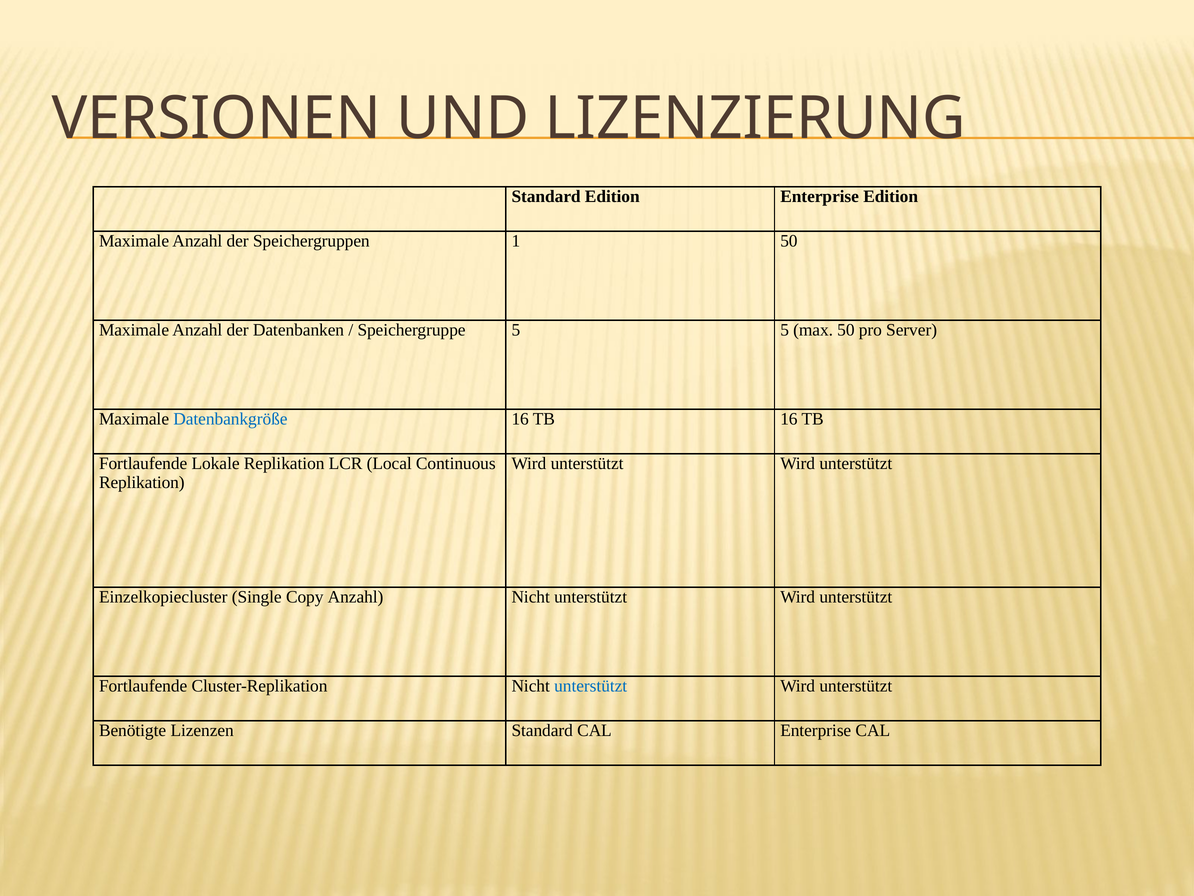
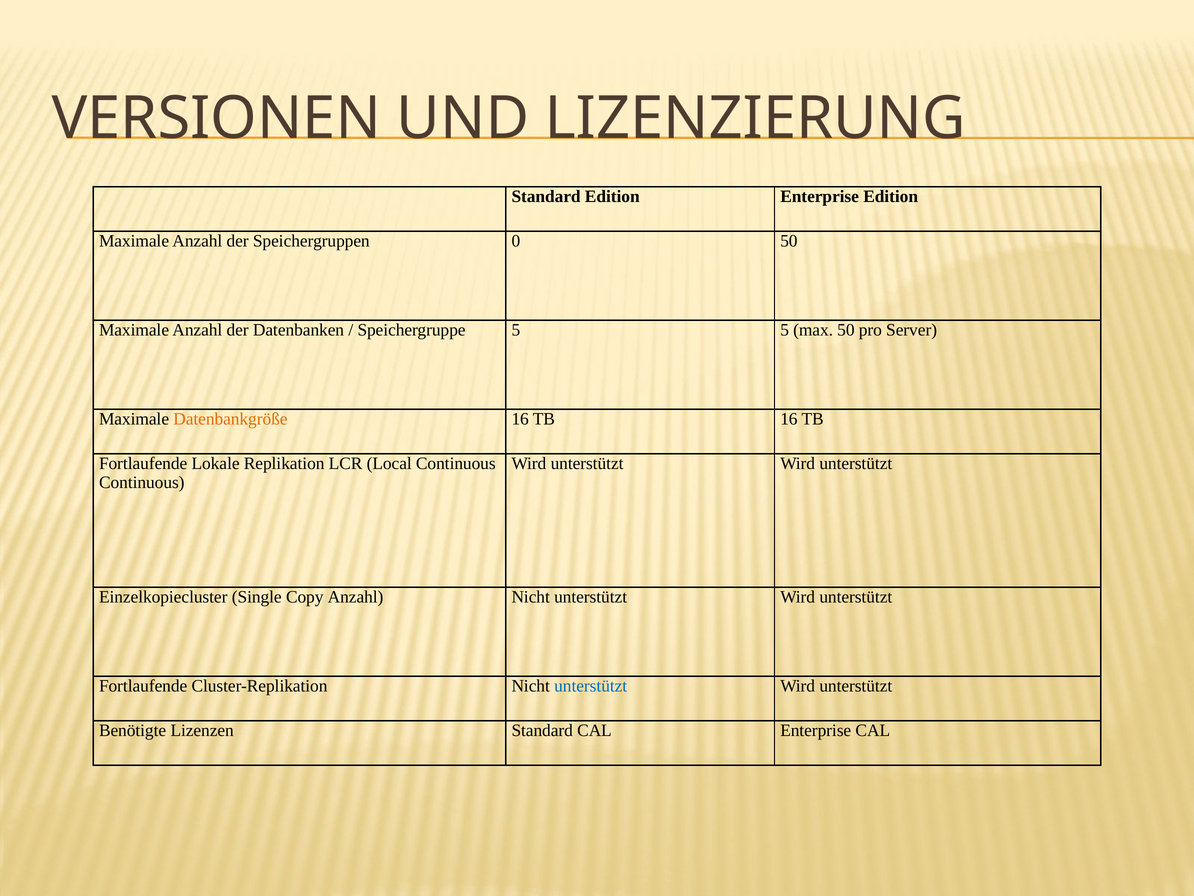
1: 1 -> 0
Datenbankgröße colour: blue -> orange
Replikation at (142, 482): Replikation -> Continuous
